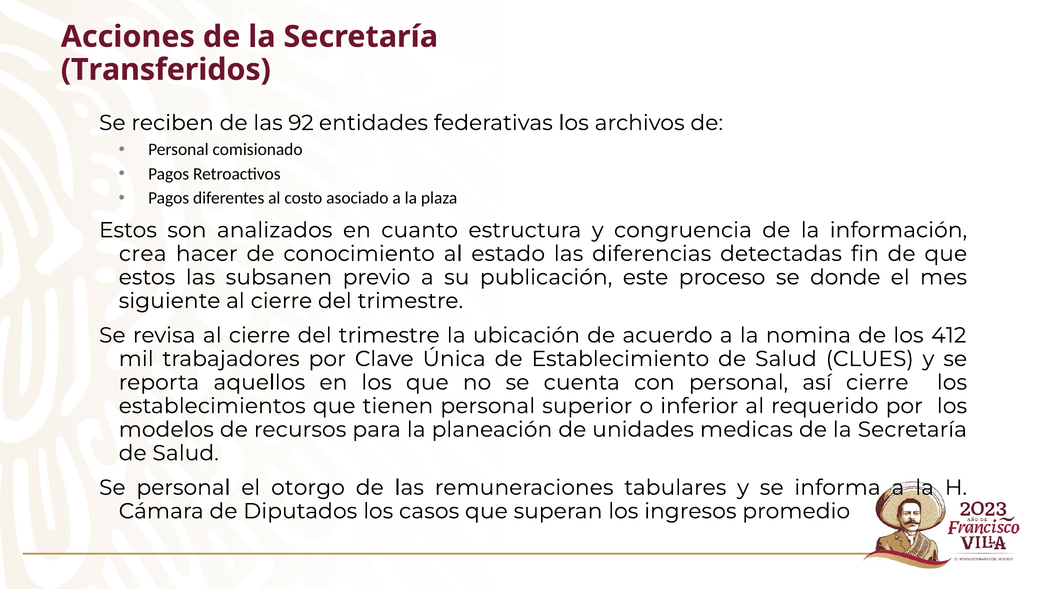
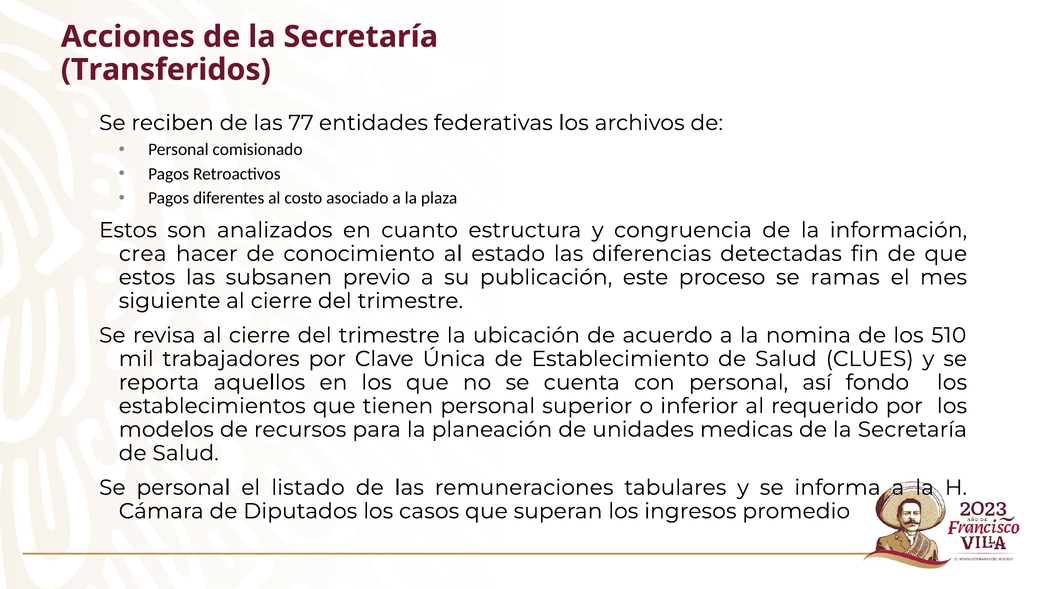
92: 92 -> 77
donde: donde -> ramas
412: 412 -> 510
así cierre: cierre -> fondo
otorgo: otorgo -> listado
